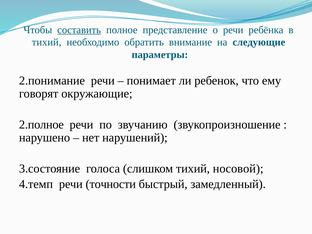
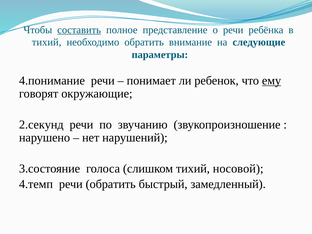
2.понимание: 2.понимание -> 4.понимание
ему underline: none -> present
2.полное: 2.полное -> 2.секунд
речи точности: точности -> обратить
